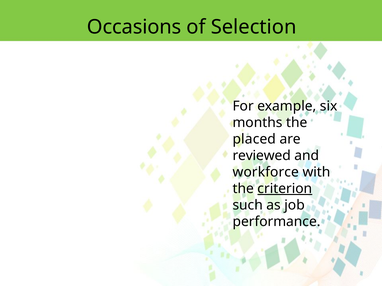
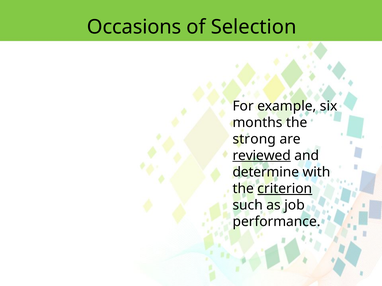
placed: placed -> strong
reviewed underline: none -> present
workforce: workforce -> determine
